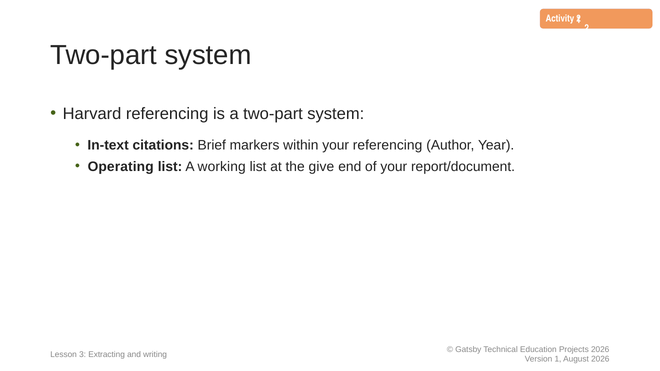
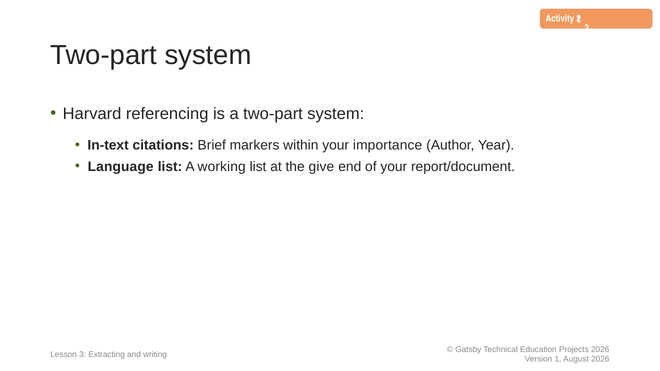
your referencing: referencing -> importance
Operating: Operating -> Language
